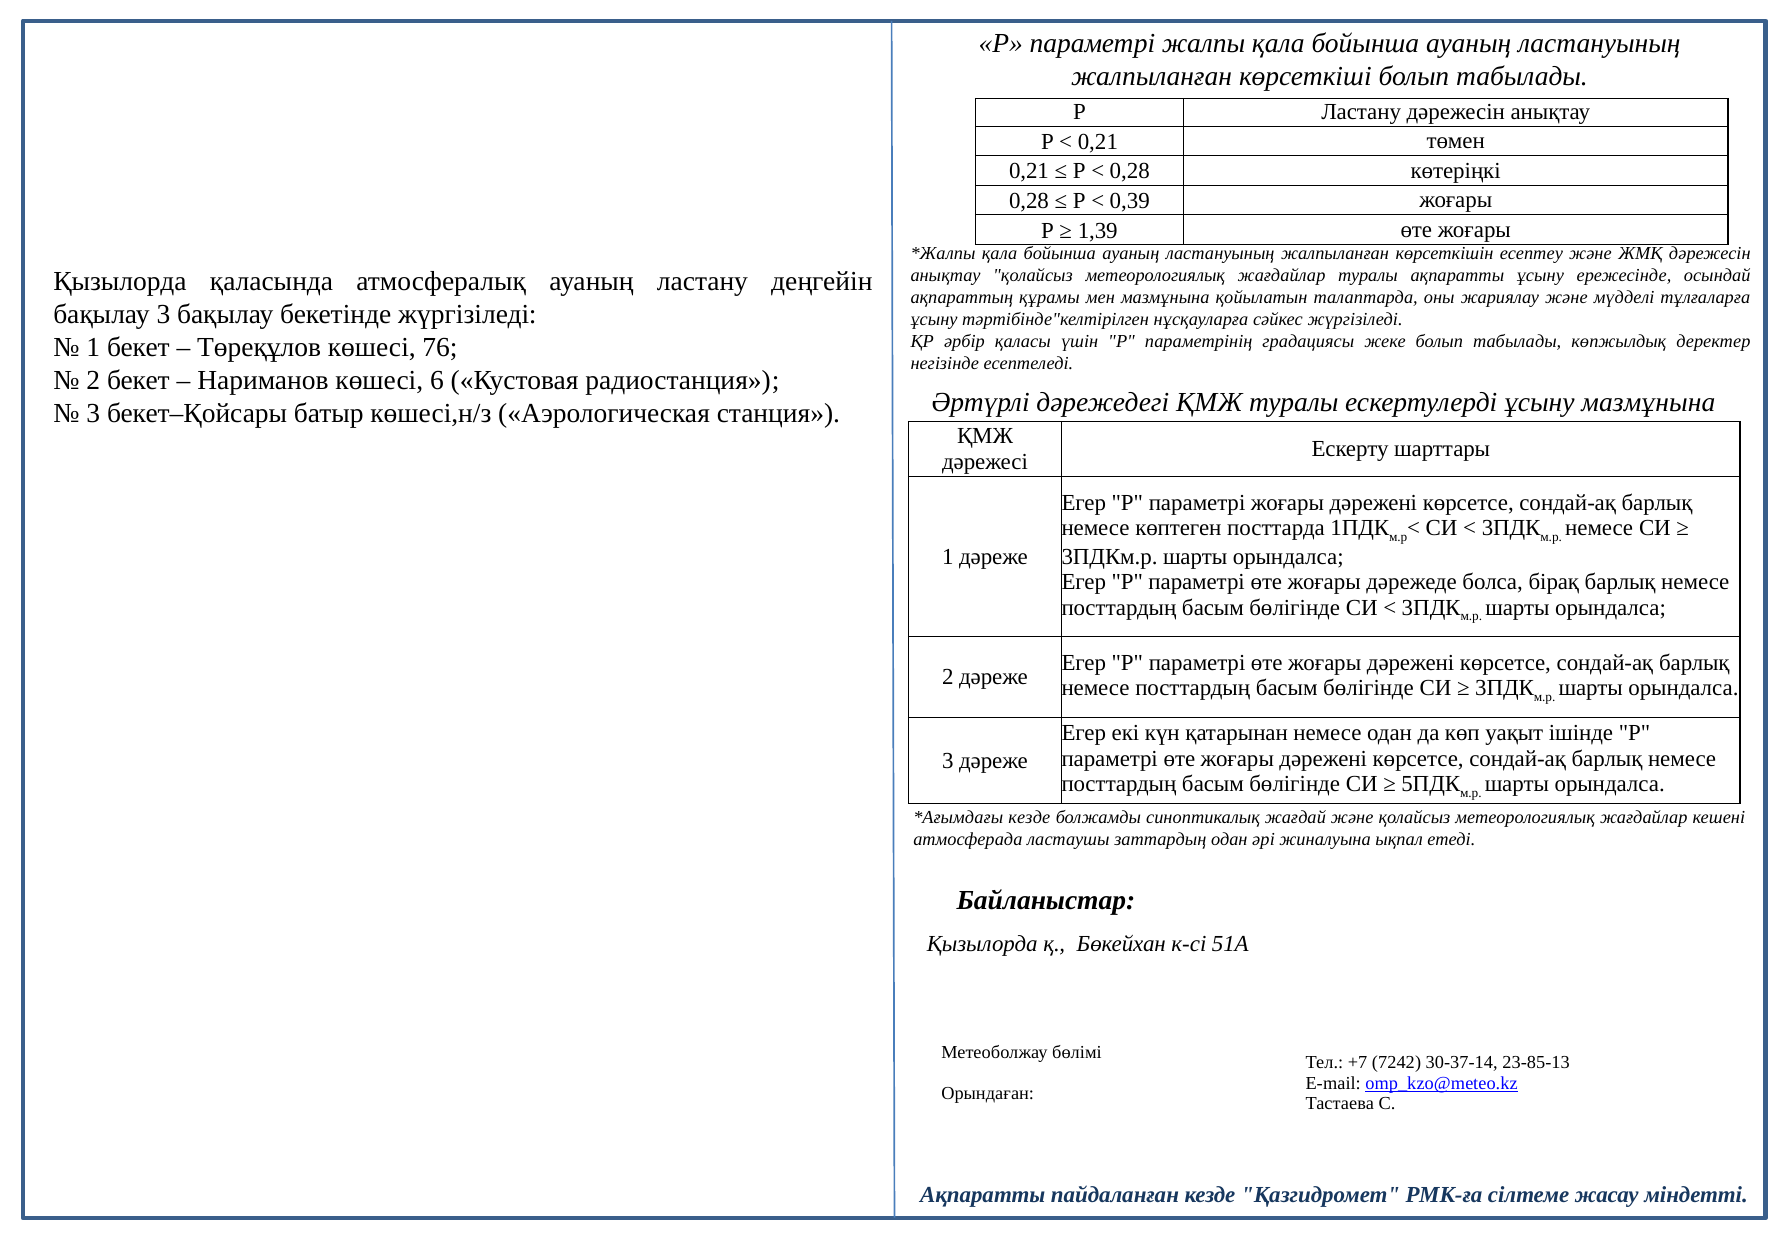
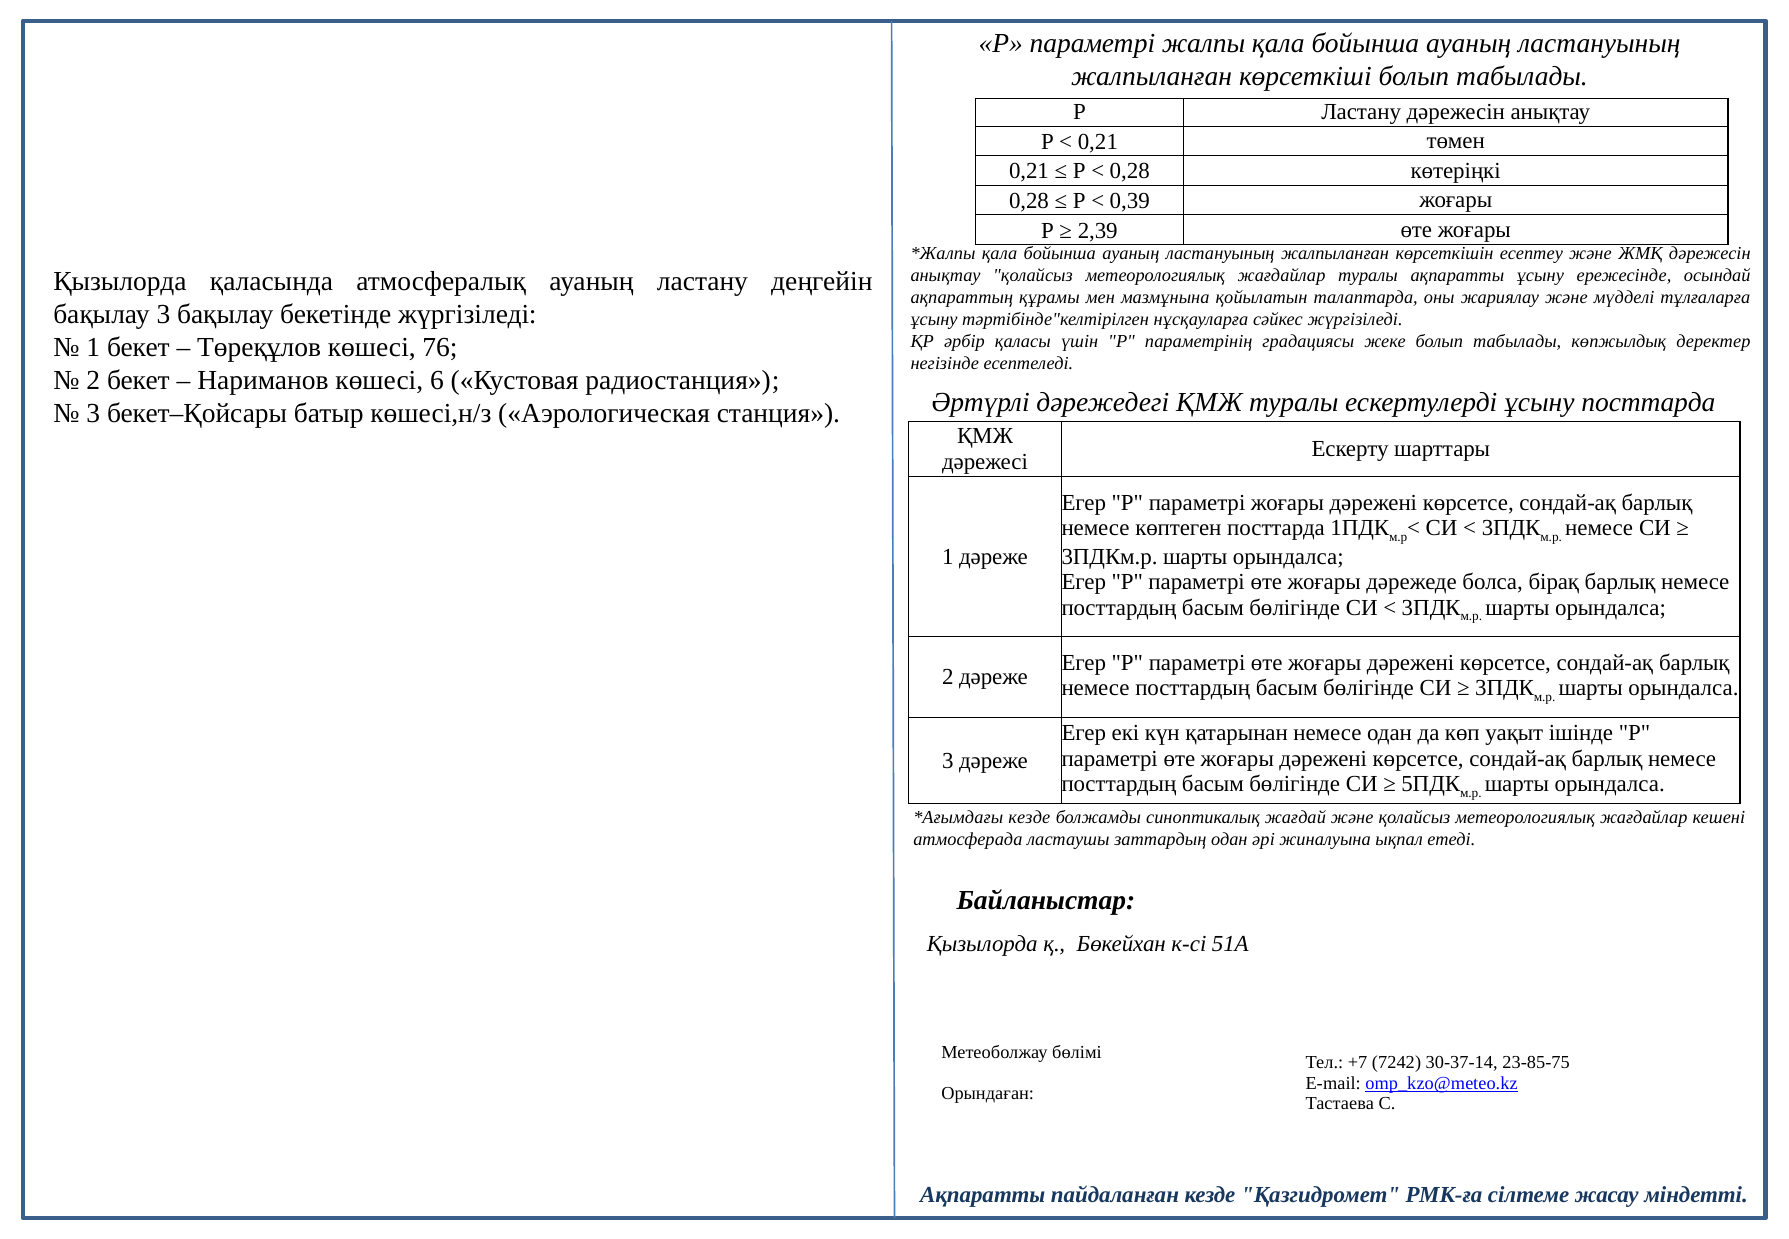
1,39: 1,39 -> 2,39
ұсыну мазмұнына: мазмұнына -> посттарда
23-85-13: 23-85-13 -> 23-85-75
